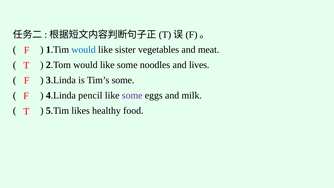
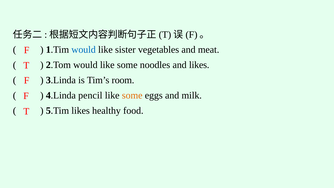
and lives: lives -> likes
Tim’s some: some -> room
some at (132, 95) colour: purple -> orange
